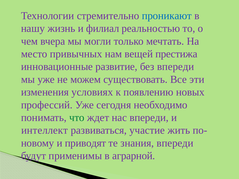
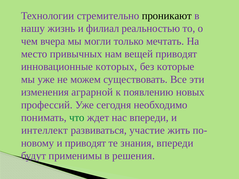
проникают colour: blue -> black
вещей престижа: престижа -> приводят
развитие: развитие -> которых
без впереди: впереди -> которые
условиях: условиях -> аграрной
аграрной: аграрной -> решения
